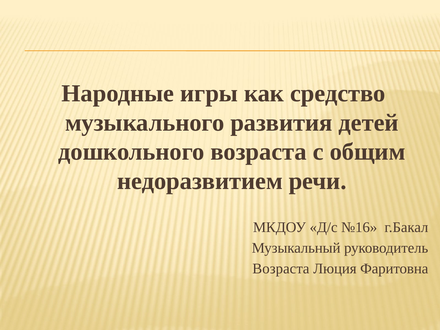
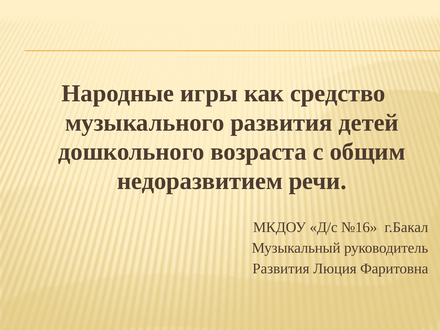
Возраста at (281, 269): Возраста -> Развития
